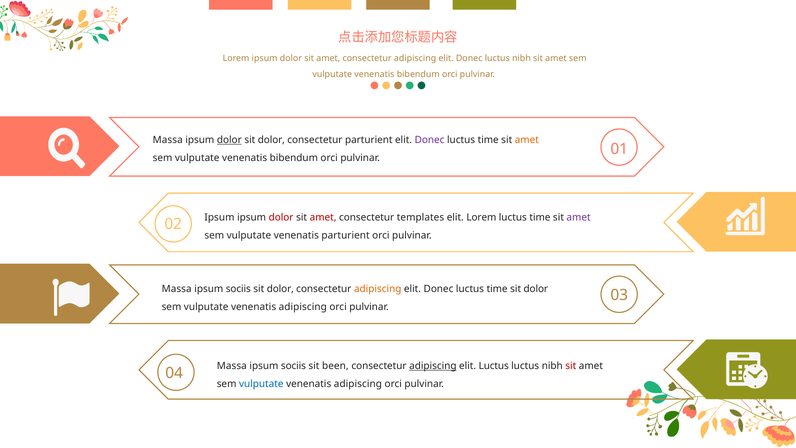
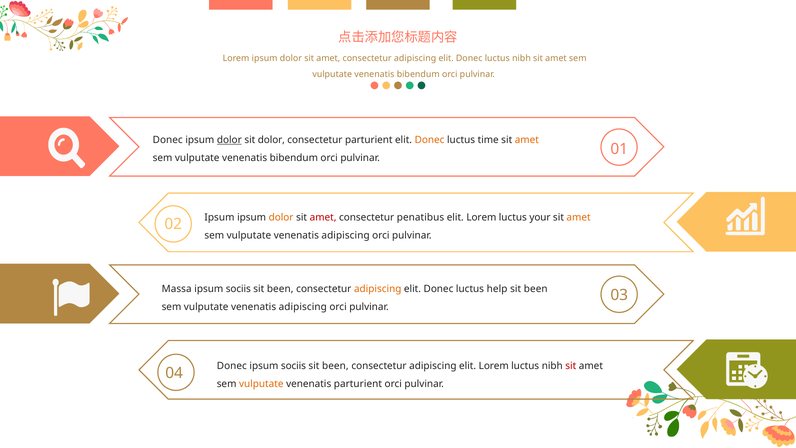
Massa at (168, 140): Massa -> Donec
Donec at (430, 140) colour: purple -> orange
dolor at (281, 217) colour: red -> orange
templates: templates -> penatibus
time at (540, 217): time -> your
amet at (579, 217) colour: purple -> orange
parturient at (346, 235): parturient -> adipiscing
dolor at (280, 289): dolor -> been
time at (497, 289): time -> help
dolor at (536, 289): dolor -> been
Massa at (232, 366): Massa -> Donec
adipiscing at (433, 366) underline: present -> none
Luctus at (494, 366): Luctus -> Lorem
vulputate at (261, 384) colour: blue -> orange
adipiscing at (358, 384): adipiscing -> parturient
